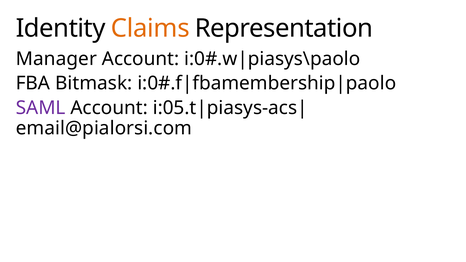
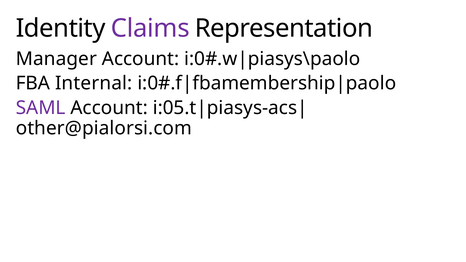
Claims colour: orange -> purple
Bitmask: Bitmask -> Internal
email@pialorsi.com: email@pialorsi.com -> other@pialorsi.com
